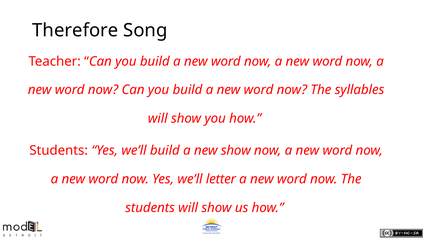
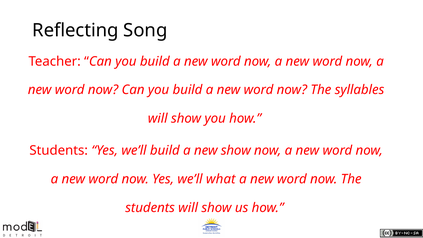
Therefore: Therefore -> Reflecting
letter: letter -> what
